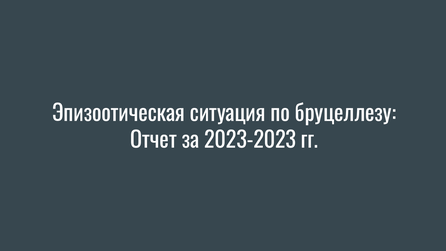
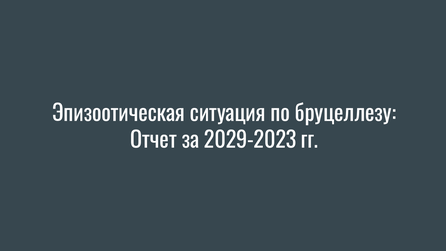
2023-2023: 2023-2023 -> 2029-2023
